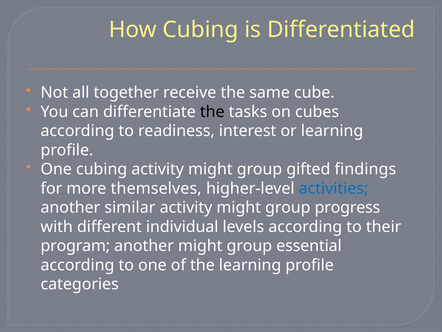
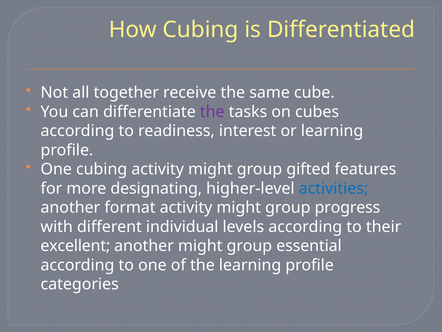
the at (212, 112) colour: black -> purple
findings: findings -> features
themselves: themselves -> designating
similar: similar -> format
program: program -> excellent
